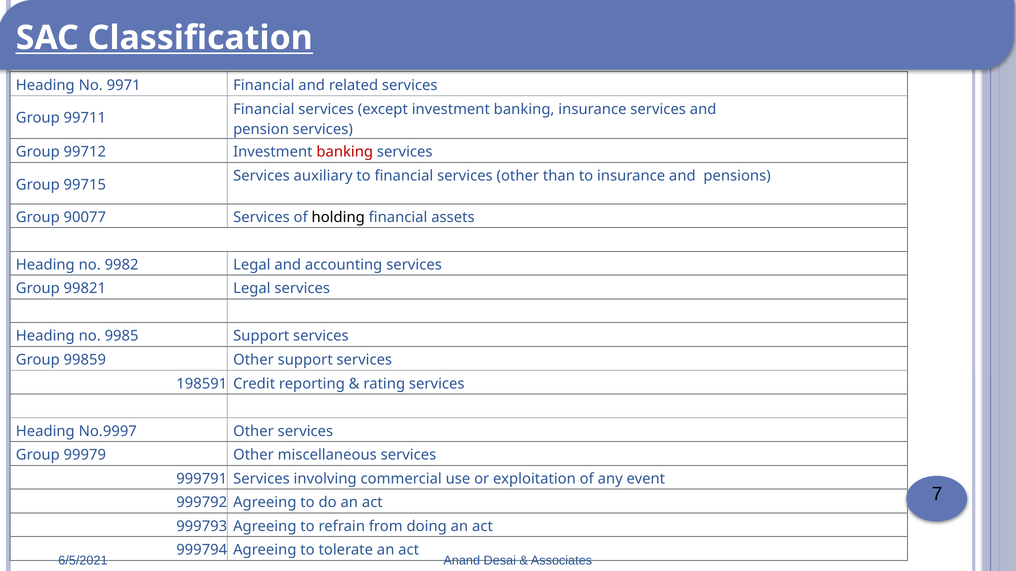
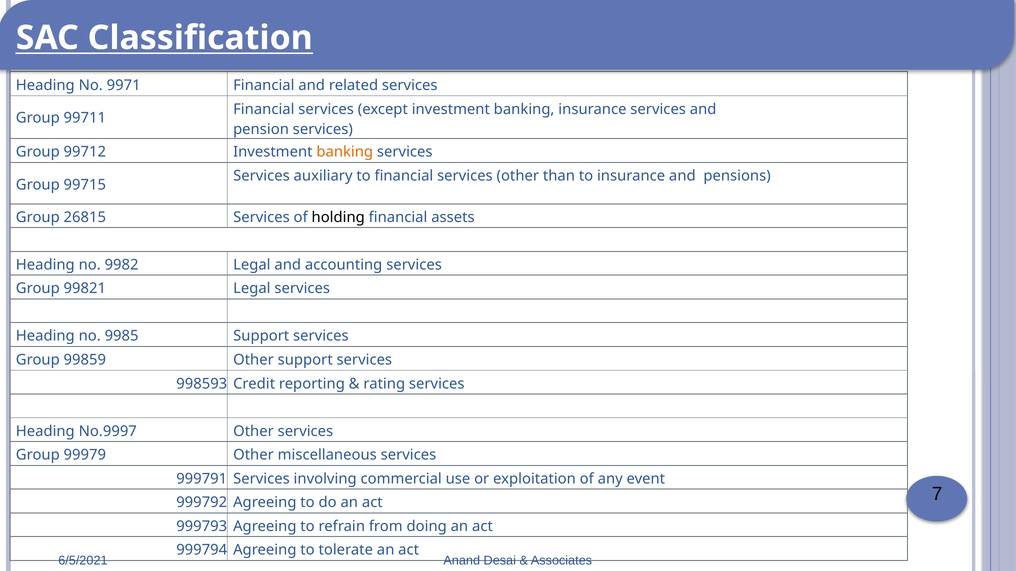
banking at (345, 152) colour: red -> orange
90077: 90077 -> 26815
198591: 198591 -> 998593
